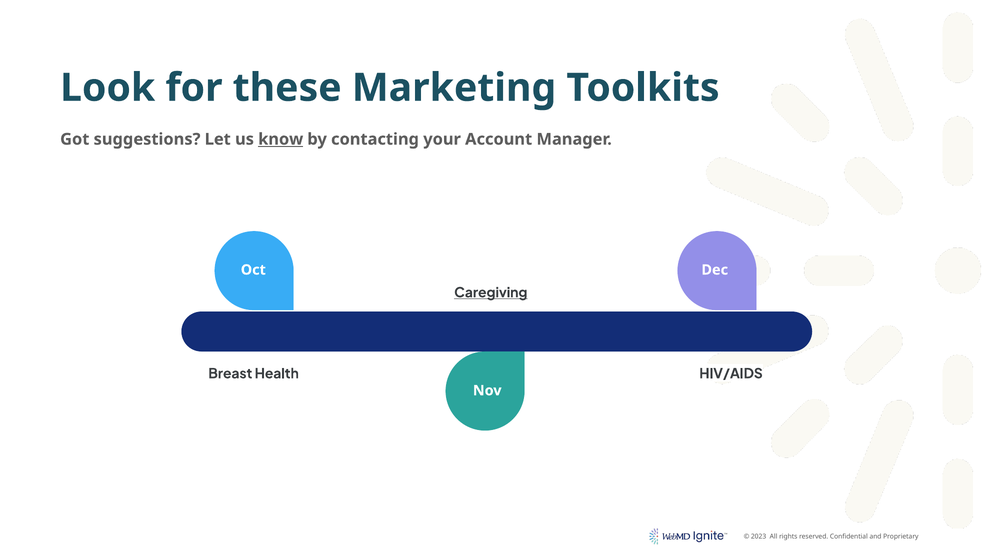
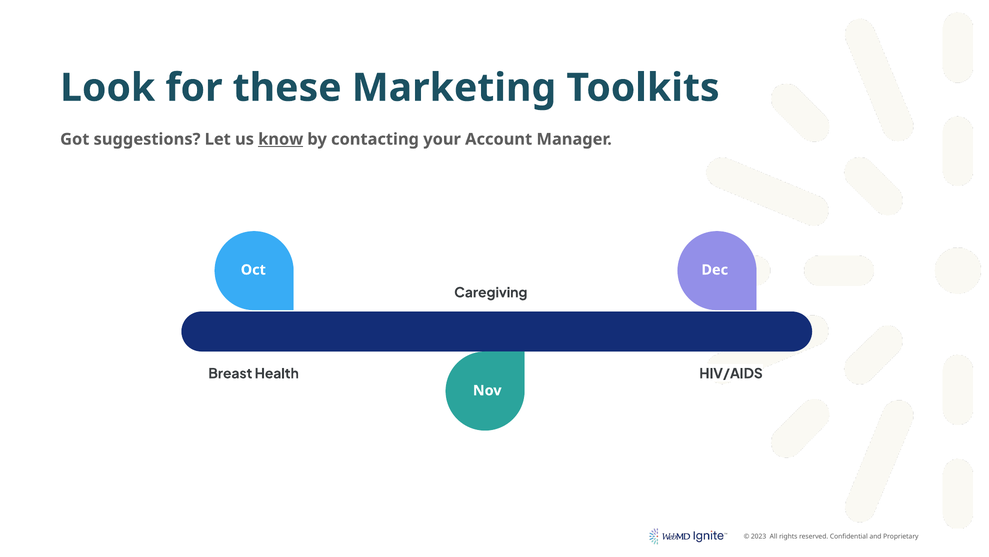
Caregiving underline: present -> none
